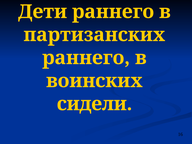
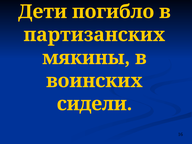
Дети раннего: раннего -> погибло
раннего at (86, 58): раннего -> мякины
